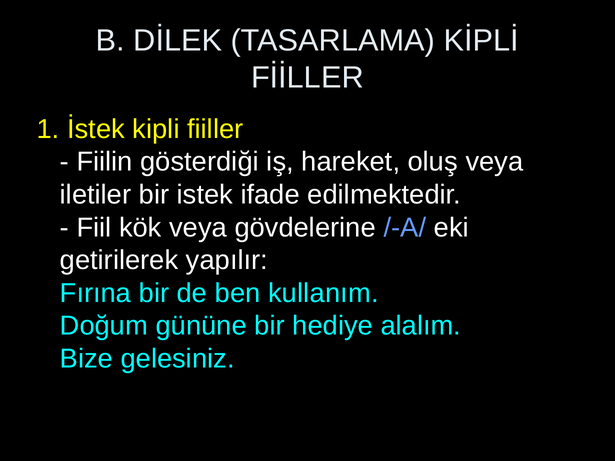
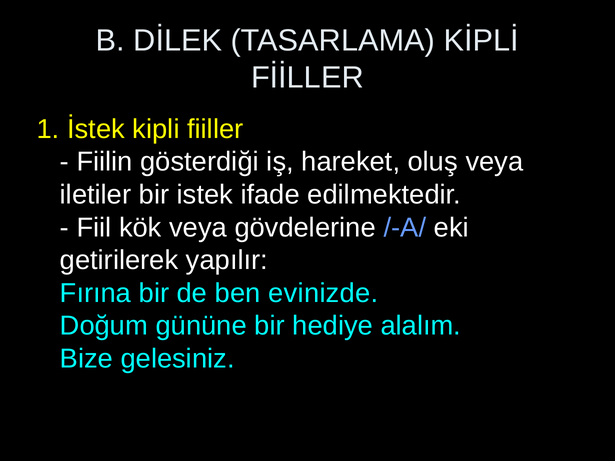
kullanım: kullanım -> evinizde
